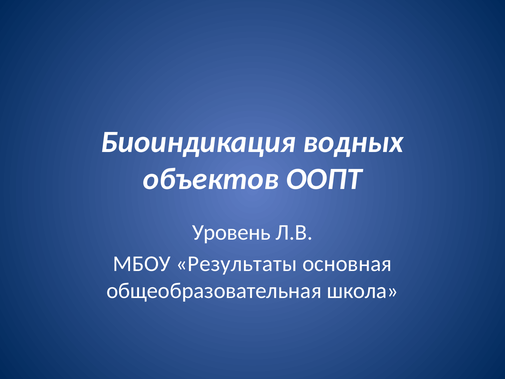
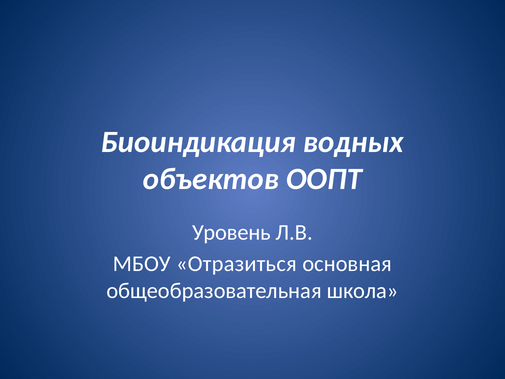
Результаты: Результаты -> Отразиться
